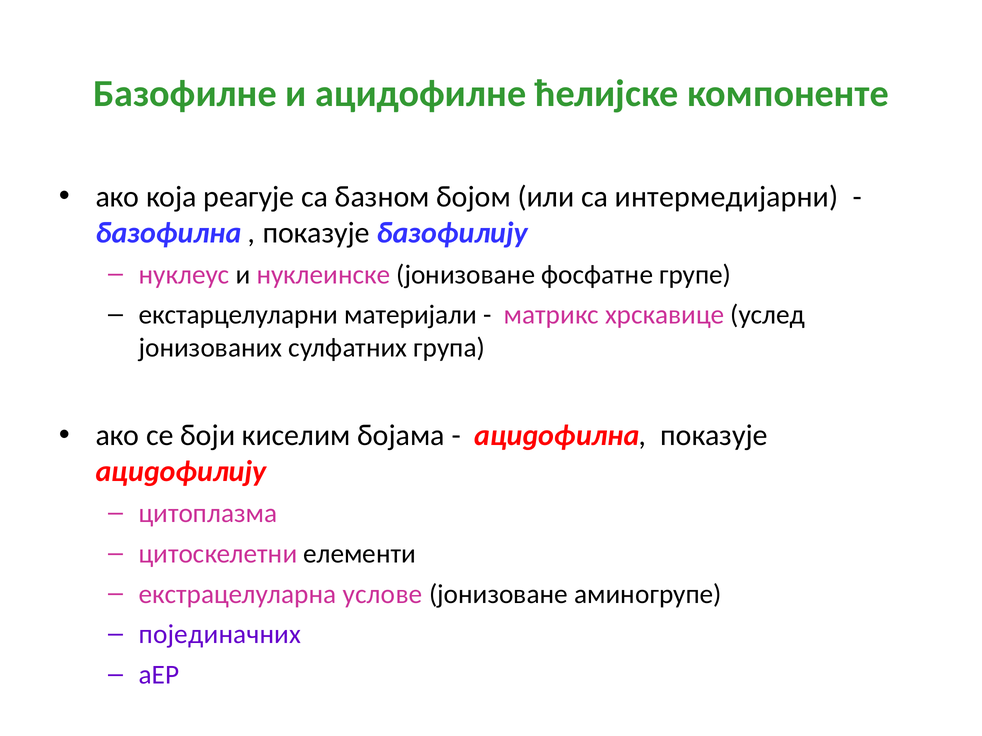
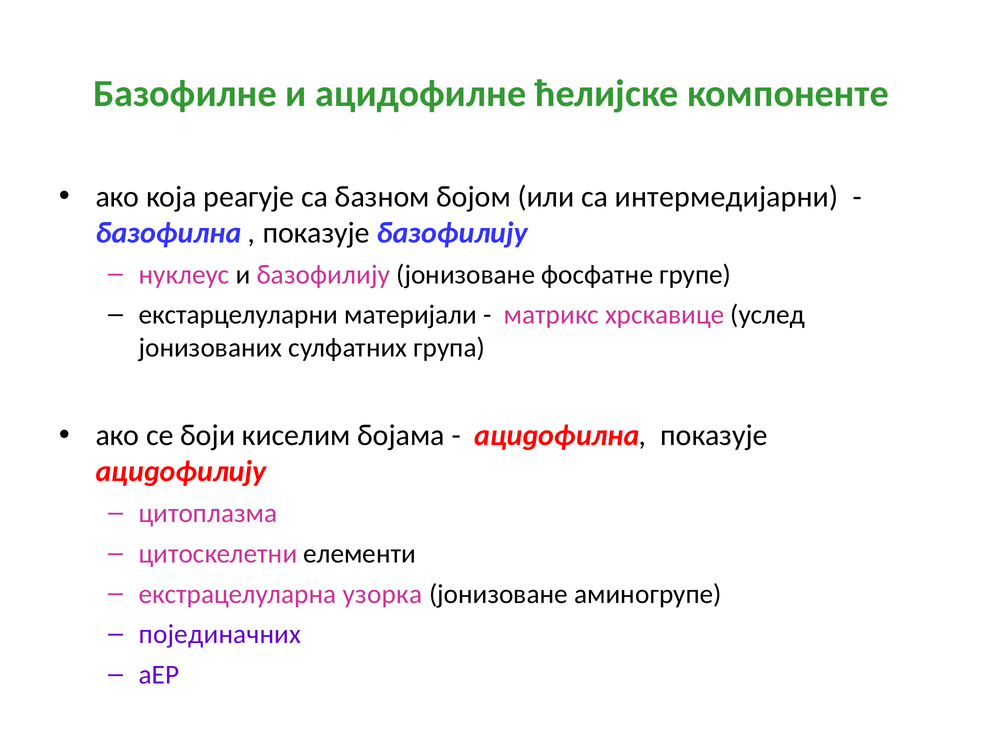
и нуклеинске: нуклеинске -> базофилију
услове: услове -> узорка
